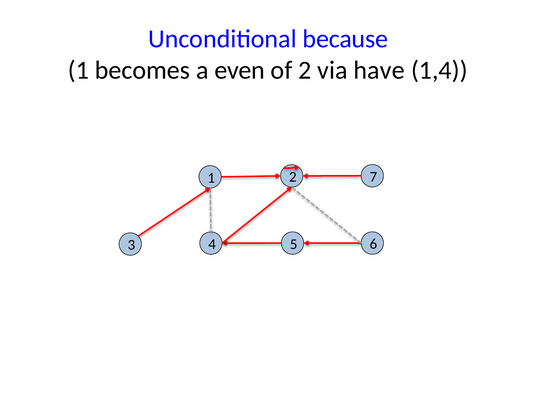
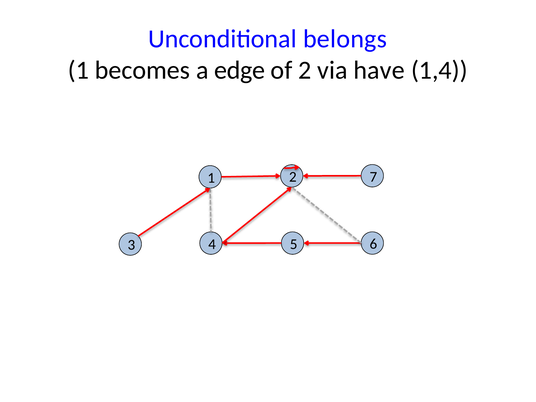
because: because -> belongs
even: even -> edge
